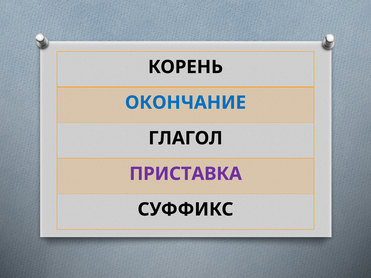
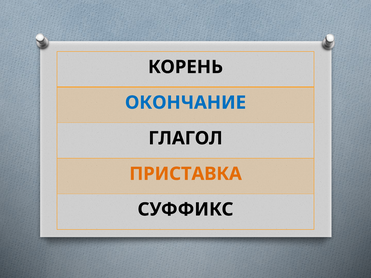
ПРИСТАВКА colour: purple -> orange
